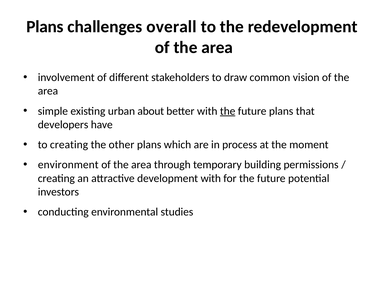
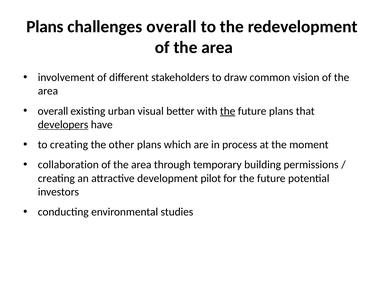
simple at (53, 111): simple -> overall
about: about -> visual
developers underline: none -> present
environment: environment -> collaboration
development with: with -> pilot
